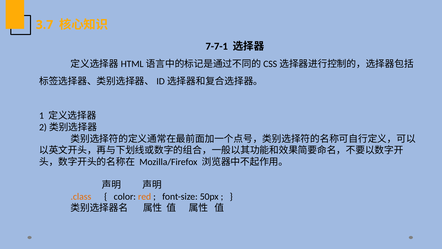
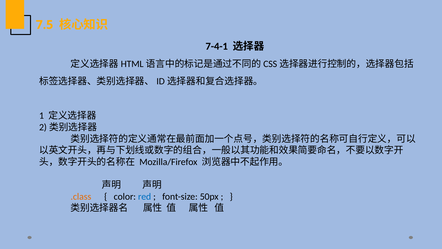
3.7: 3.7 -> 7.5
7-7-1: 7-7-1 -> 7-4-1
red colour: orange -> blue
